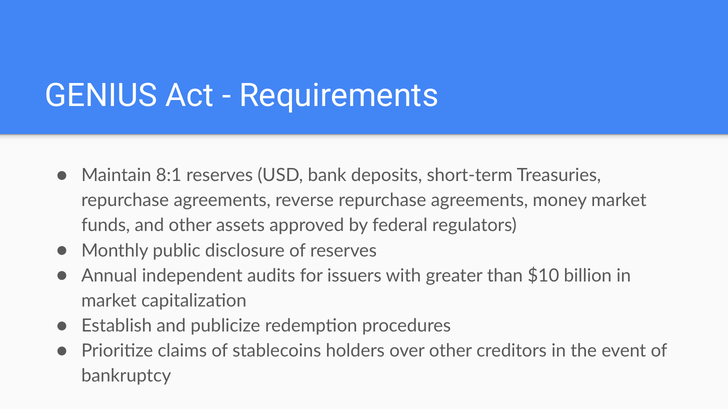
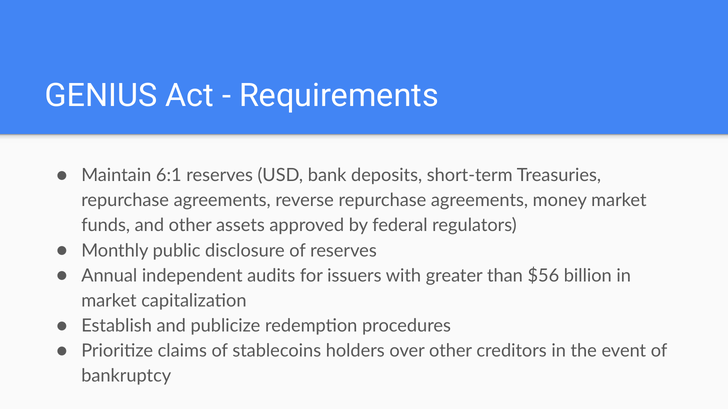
8:1: 8:1 -> 6:1
$10: $10 -> $56
